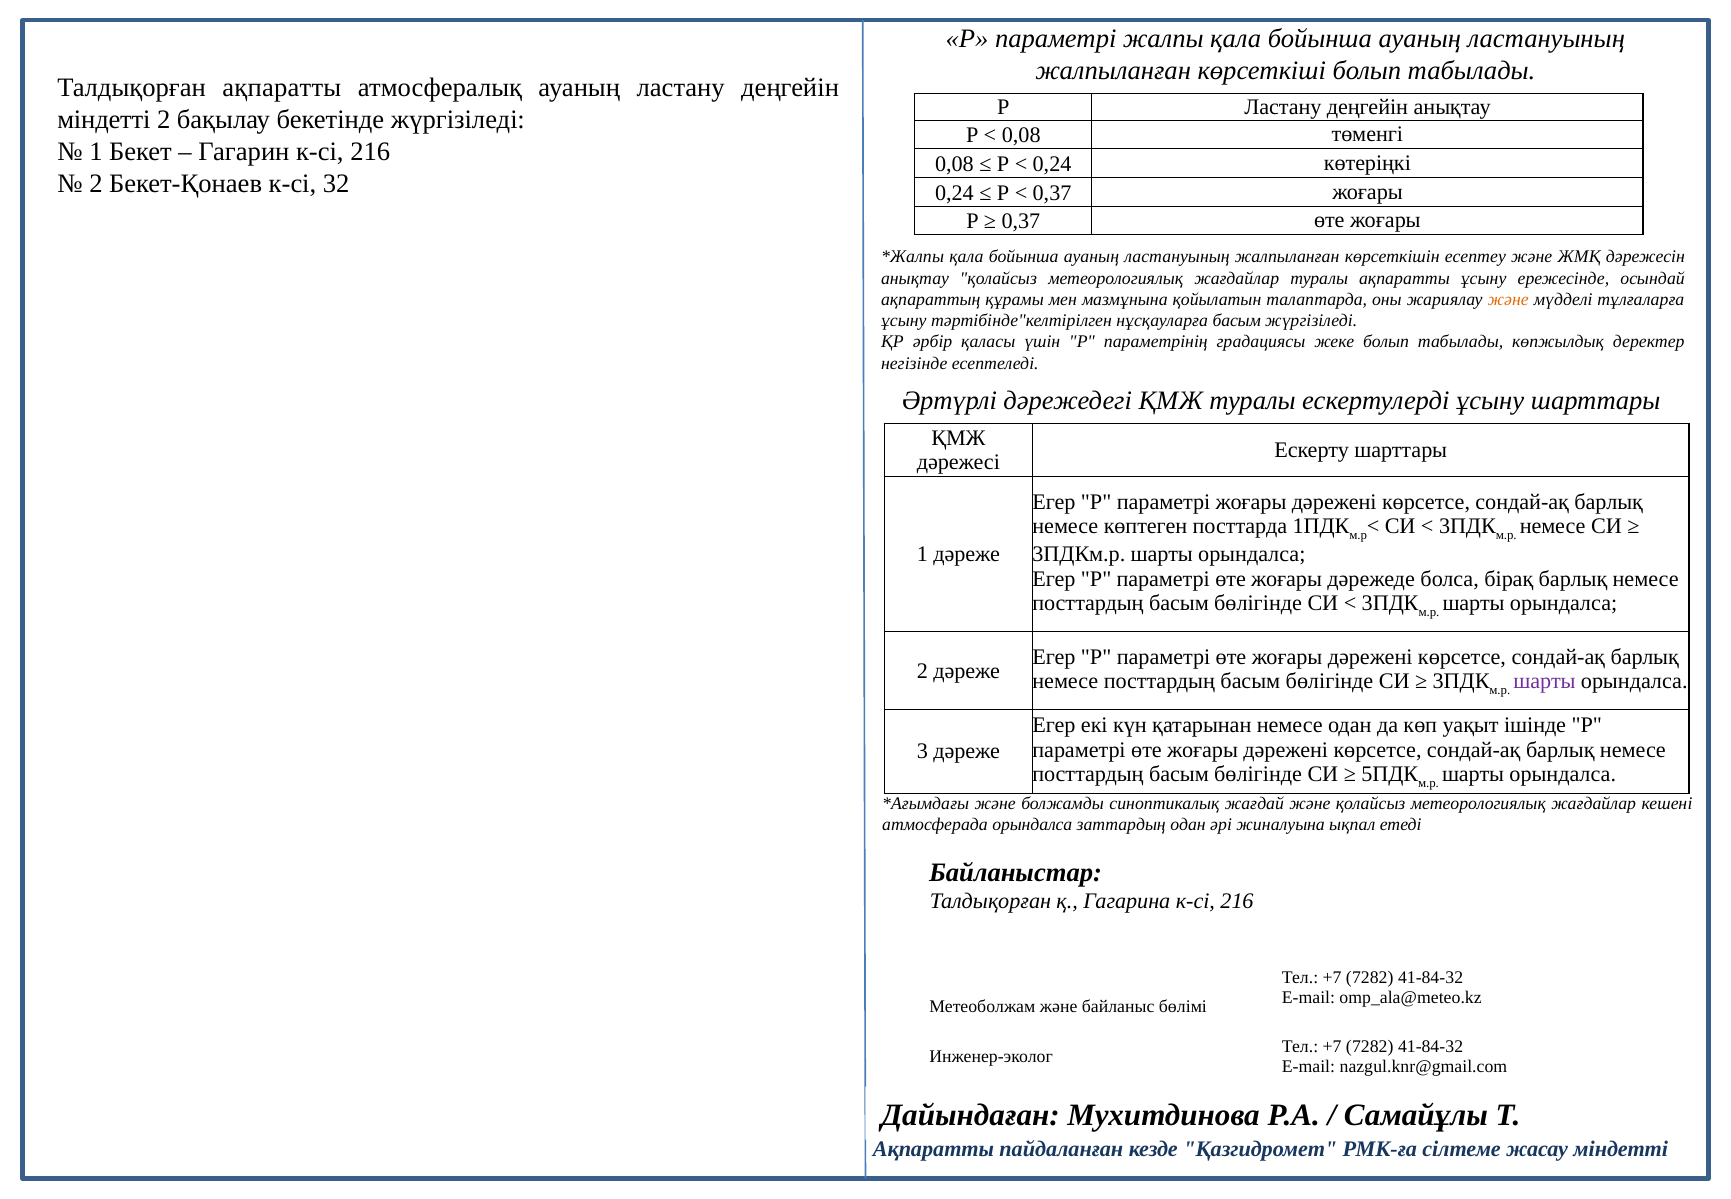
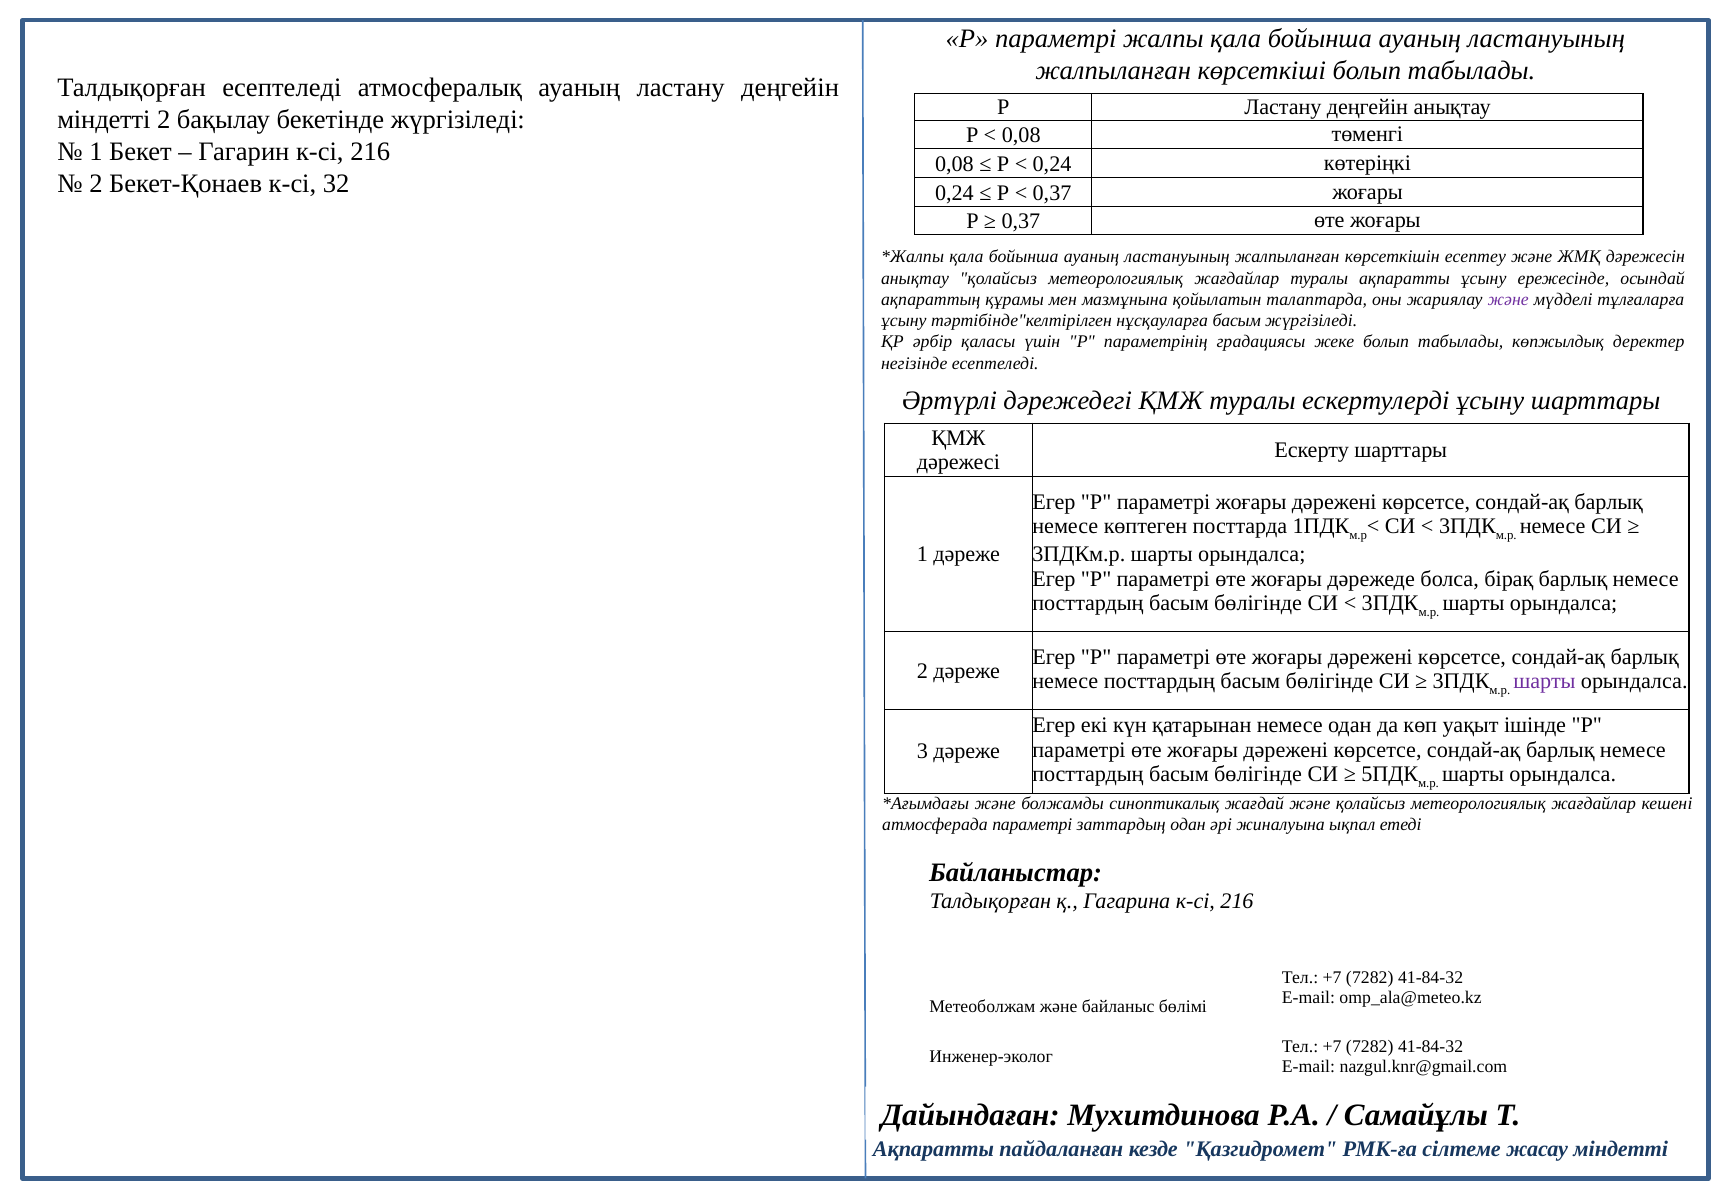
Талдықорған ақпаратты: ақпаратты -> есептеледі
және at (1508, 299) colour: orange -> purple
атмосферада орындалса: орындалса -> параметрі
